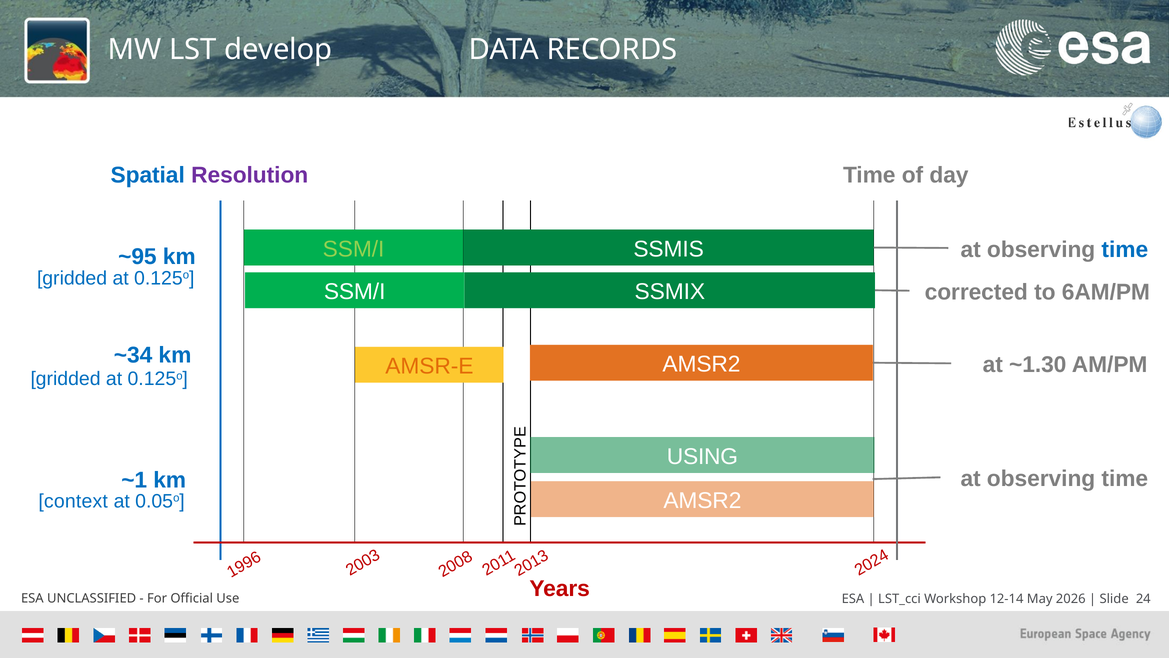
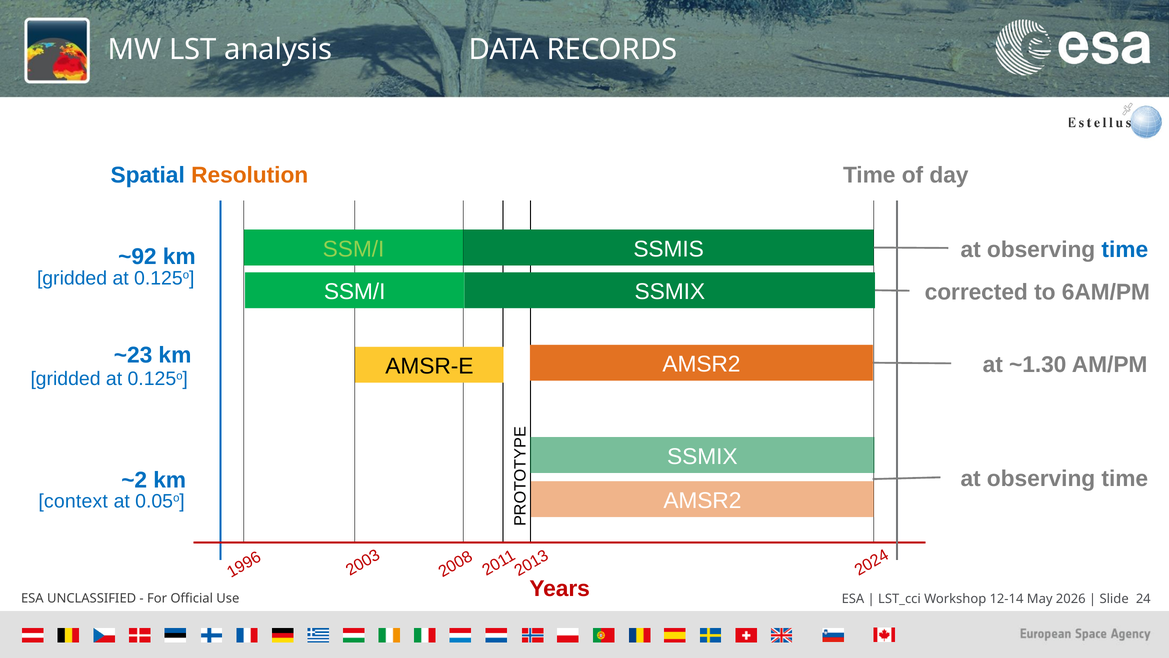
develop: develop -> analysis
Resolution colour: purple -> orange
~95: ~95 -> ~92
~34: ~34 -> ~23
AMSR-E colour: orange -> black
USING at (702, 456): USING -> SSMIX
~1: ~1 -> ~2
